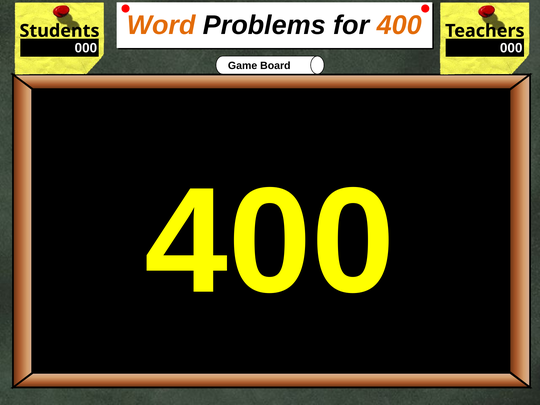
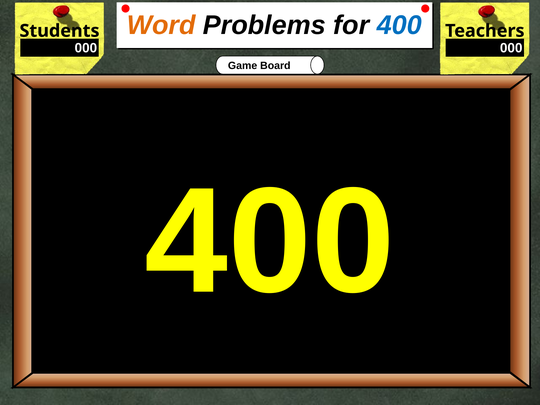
400 at (399, 25) colour: orange -> blue
